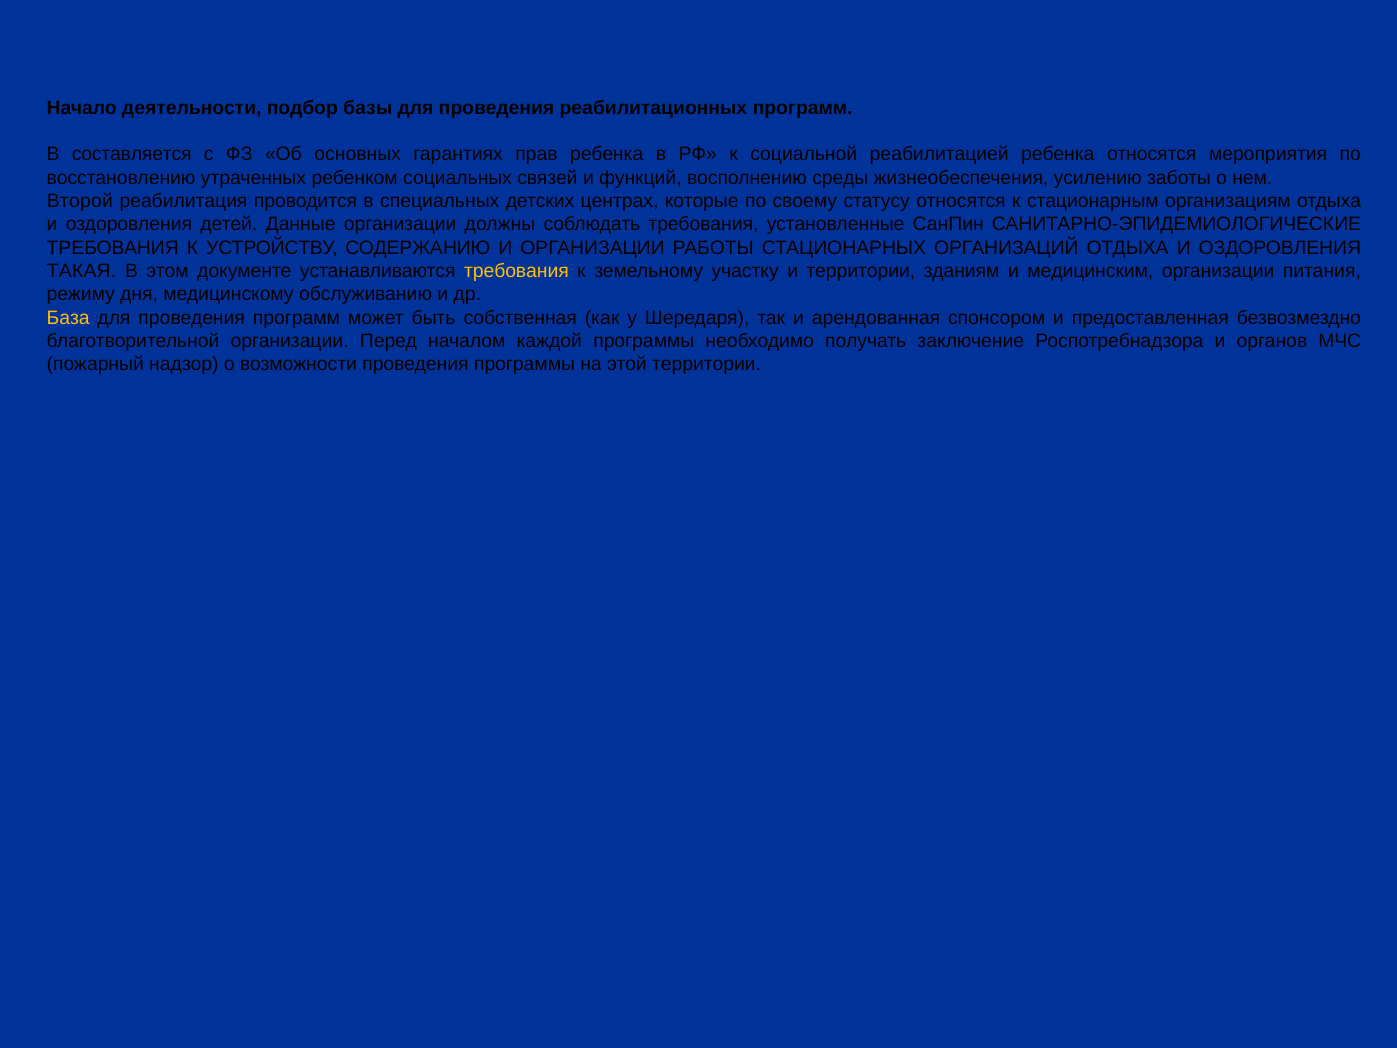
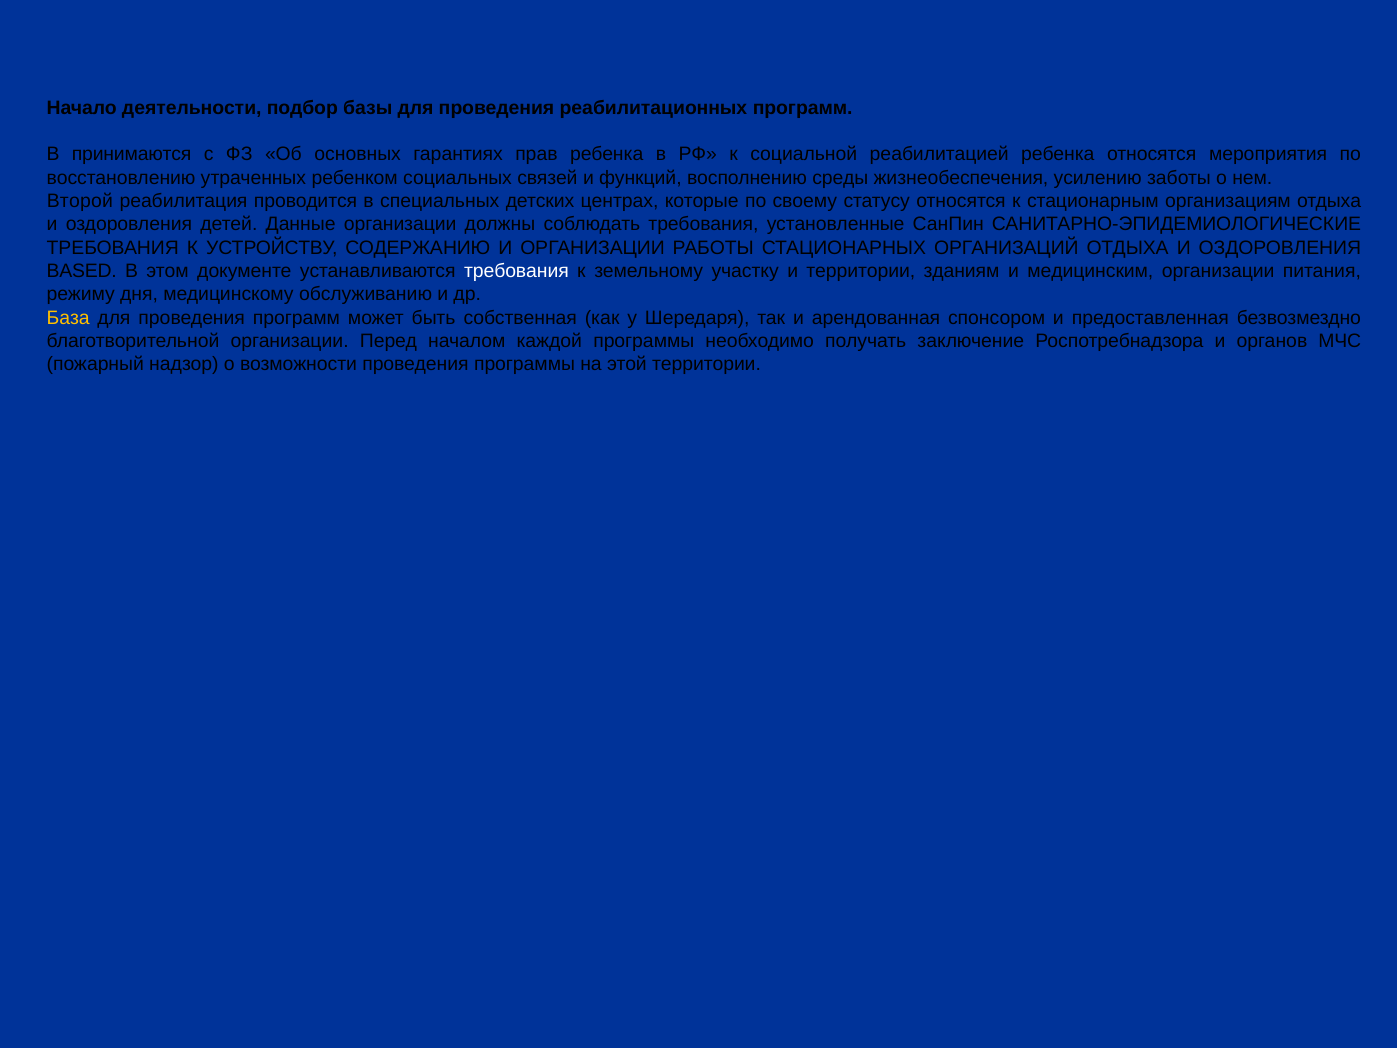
составляется: составляется -> принимаются
ТАКАЯ: ТАКАЯ -> BASED
требования at (516, 271) colour: yellow -> white
